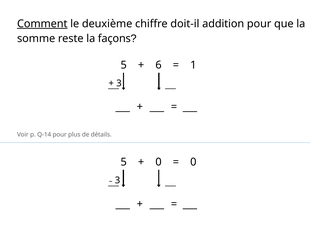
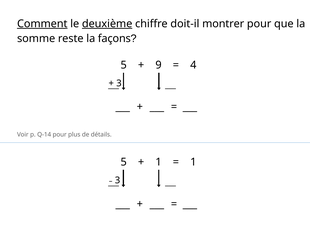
deuxième underline: none -> present
addition: addition -> montrer
6: 6 -> 9
1: 1 -> 4
0 at (158, 162): 0 -> 1
0 at (193, 162): 0 -> 1
